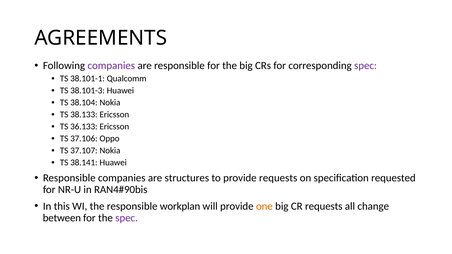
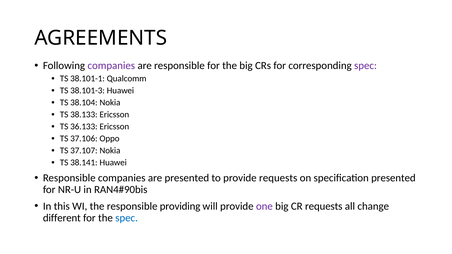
are structures: structures -> presented
specification requested: requested -> presented
workplan: workplan -> providing
one colour: orange -> purple
between: between -> different
spec at (127, 218) colour: purple -> blue
